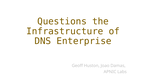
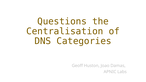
Infrastructure: Infrastructure -> Centralisation
Enterprise: Enterprise -> Categories
